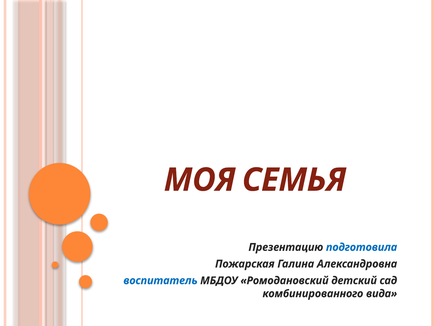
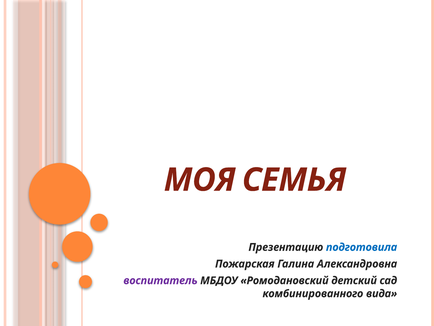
воспитатель colour: blue -> purple
